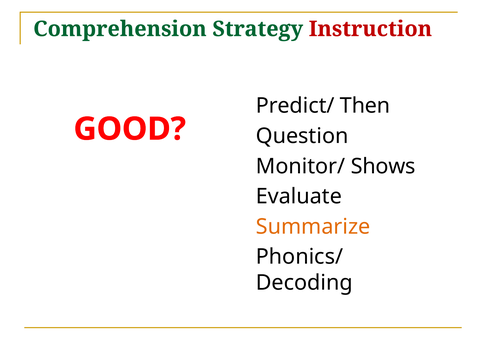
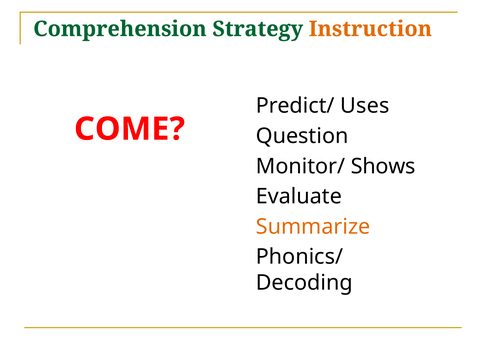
Instruction colour: red -> orange
Then: Then -> Uses
GOOD: GOOD -> COME
